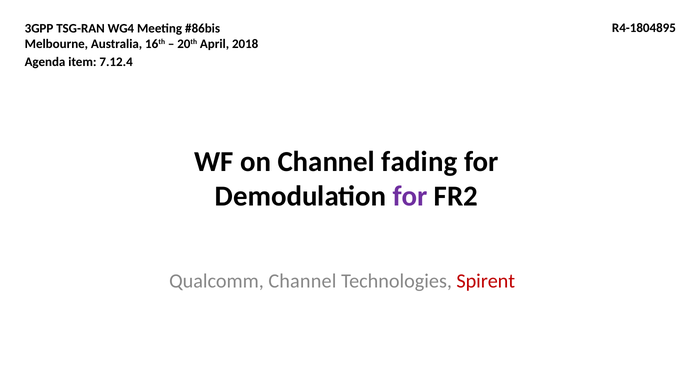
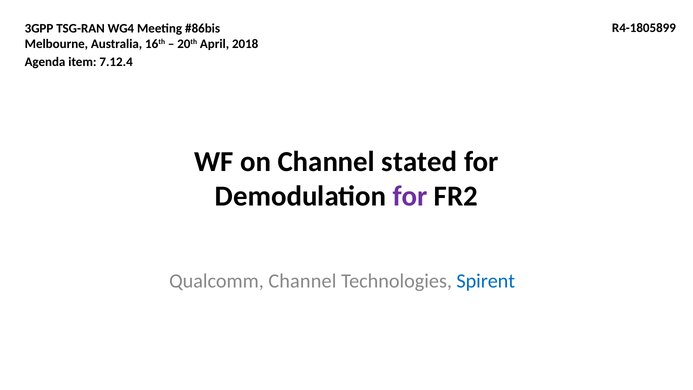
R4-1804895: R4-1804895 -> R4-1805899
fading: fading -> stated
Spirent colour: red -> blue
